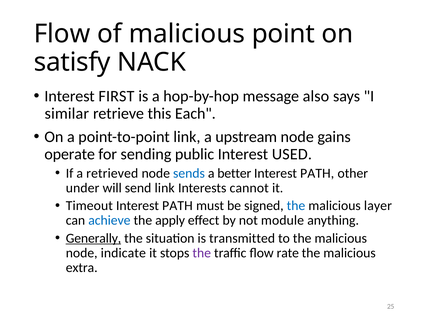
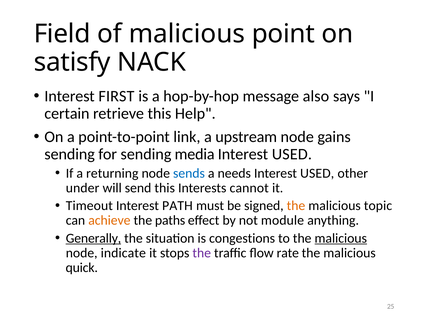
Flow at (62, 34): Flow -> Field
similar: similar -> certain
Each: Each -> Help
operate at (70, 154): operate -> sending
public: public -> media
retrieved: retrieved -> returning
better: better -> needs
PATH at (317, 173): PATH -> USED
send link: link -> this
the at (296, 206) colour: blue -> orange
layer: layer -> topic
achieve colour: blue -> orange
apply: apply -> paths
transmitted: transmitted -> congestions
malicious at (341, 238) underline: none -> present
extra: extra -> quick
